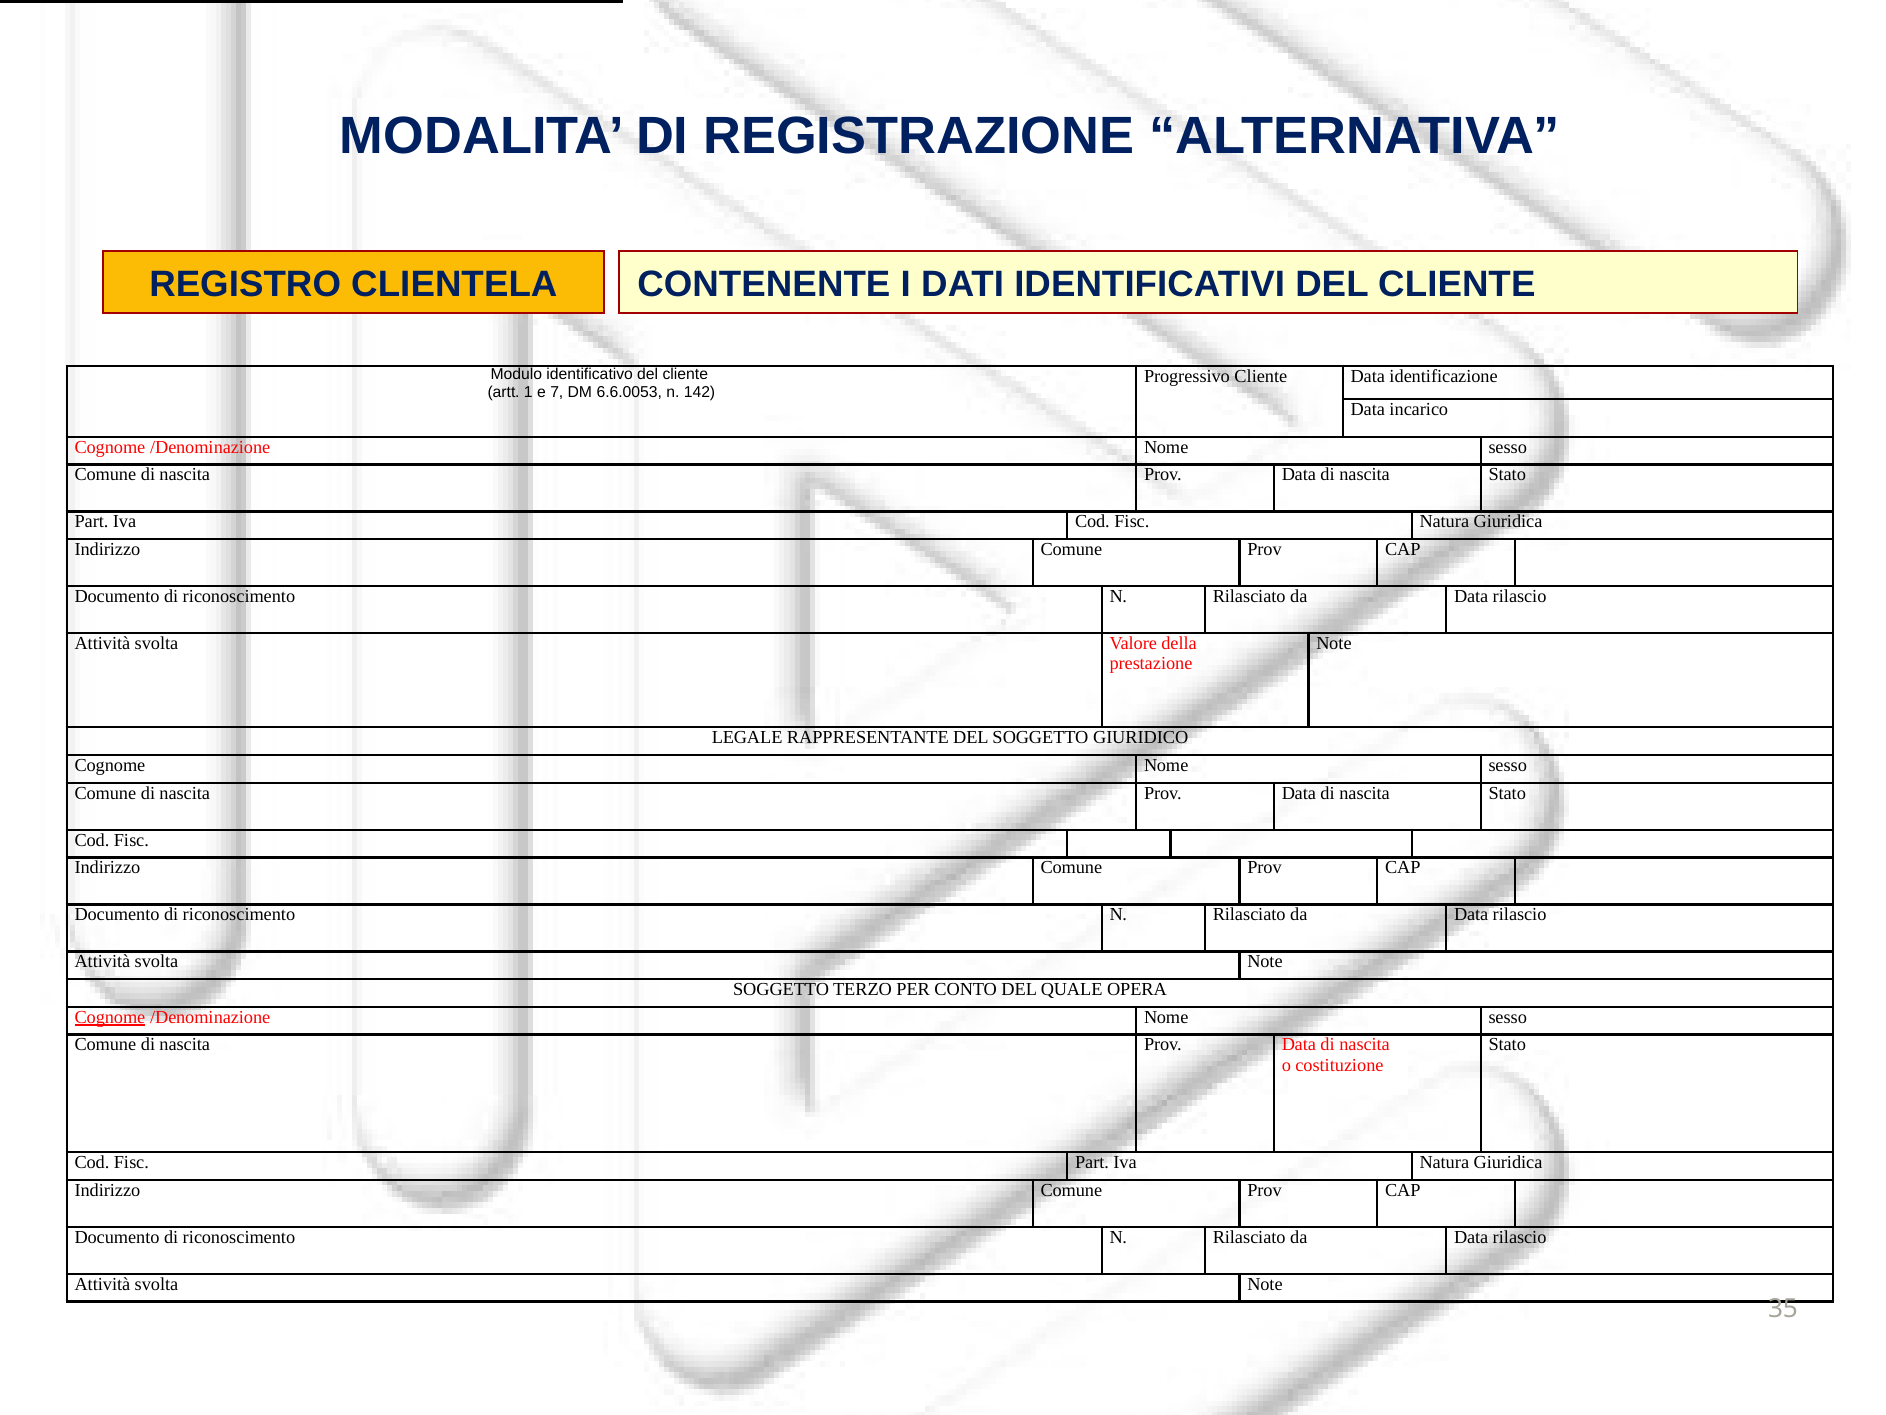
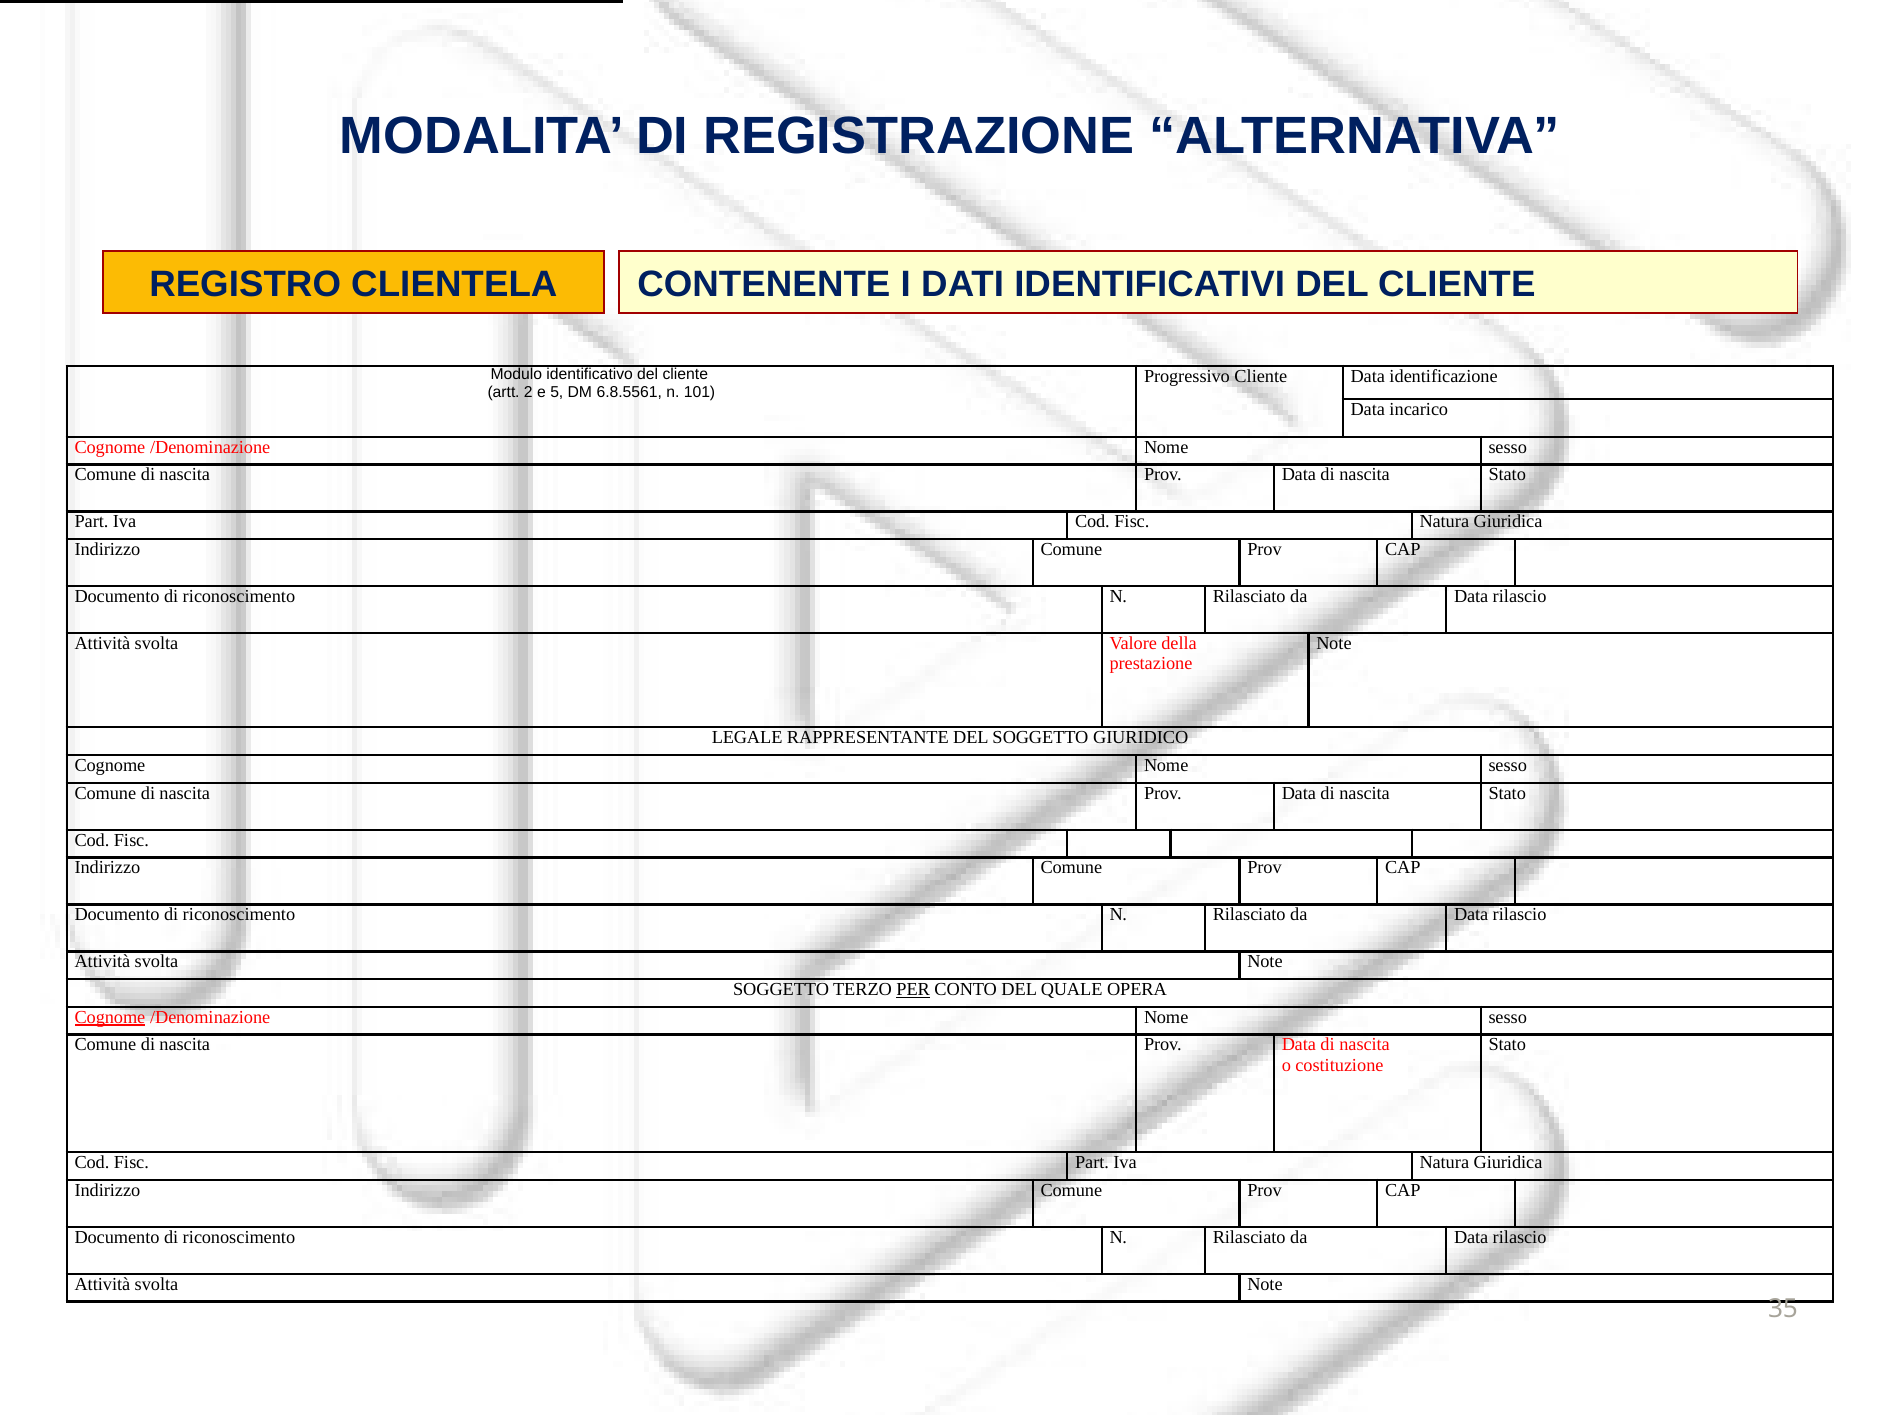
1: 1 -> 2
7: 7 -> 5
6.6.0053: 6.6.0053 -> 6.8.5561
142: 142 -> 101
PER underline: none -> present
